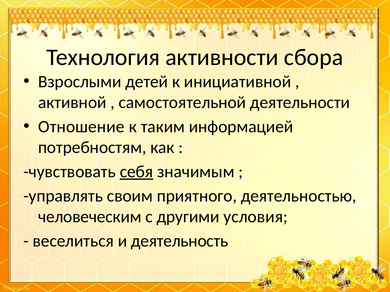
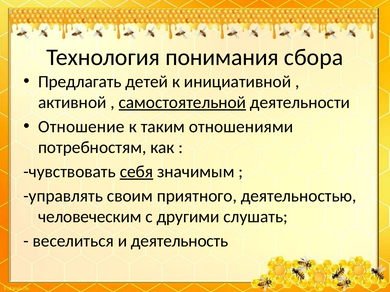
активности: активности -> понимания
Взрослыми: Взрослыми -> Предлагать
самостоятельной underline: none -> present
информацией: информацией -> отношениями
условия: условия -> слушать
